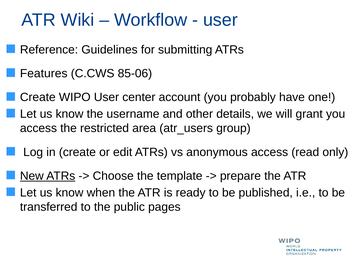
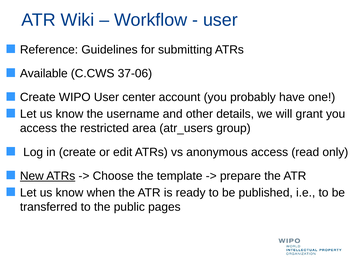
Features: Features -> Available
85-06: 85-06 -> 37-06
